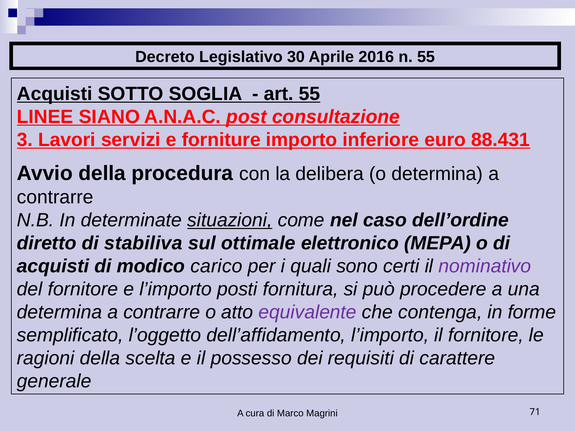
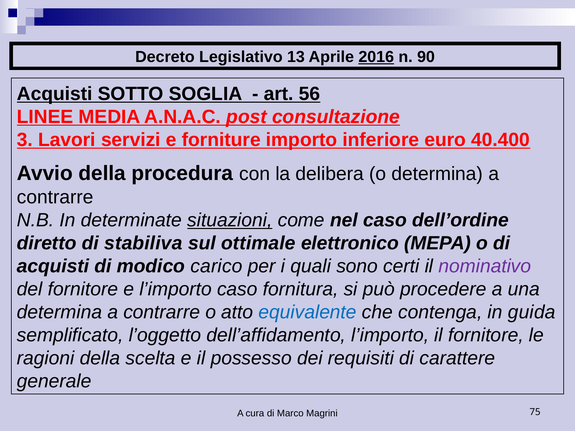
30: 30 -> 13
2016 underline: none -> present
n 55: 55 -> 90
art 55: 55 -> 56
SIANO: SIANO -> MEDIA
88.431: 88.431 -> 40.400
l’importo posti: posti -> caso
equivalente colour: purple -> blue
forme: forme -> guida
71: 71 -> 75
